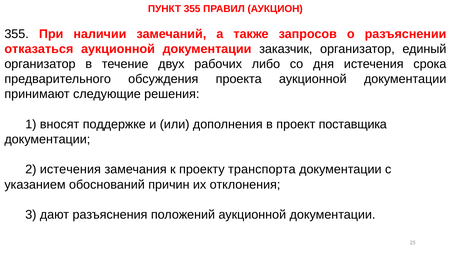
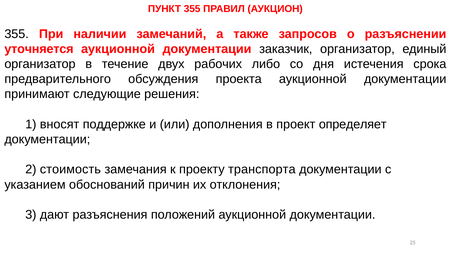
отказаться: отказаться -> уточняется
поставщика: поставщика -> определяет
2 истечения: истечения -> стоимость
